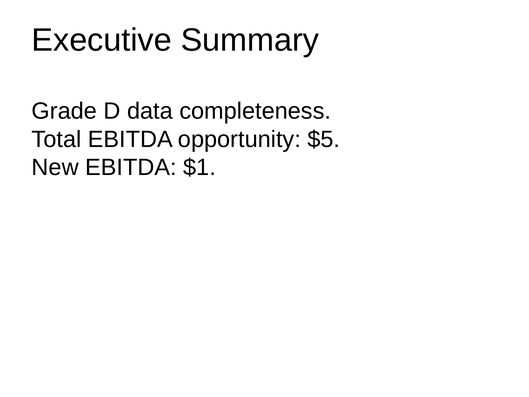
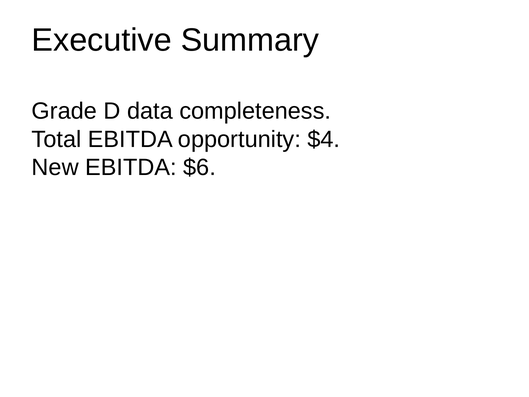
$5: $5 -> $4
$1: $1 -> $6
